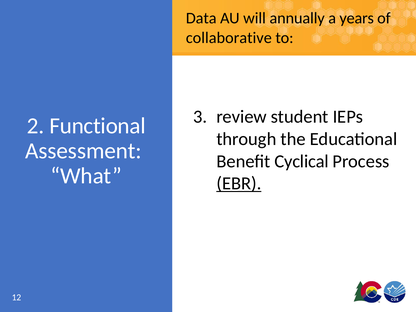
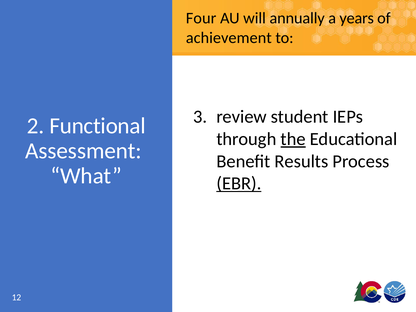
Data: Data -> Four
collaborative: collaborative -> achievement
the underline: none -> present
Cyclical: Cyclical -> Results
